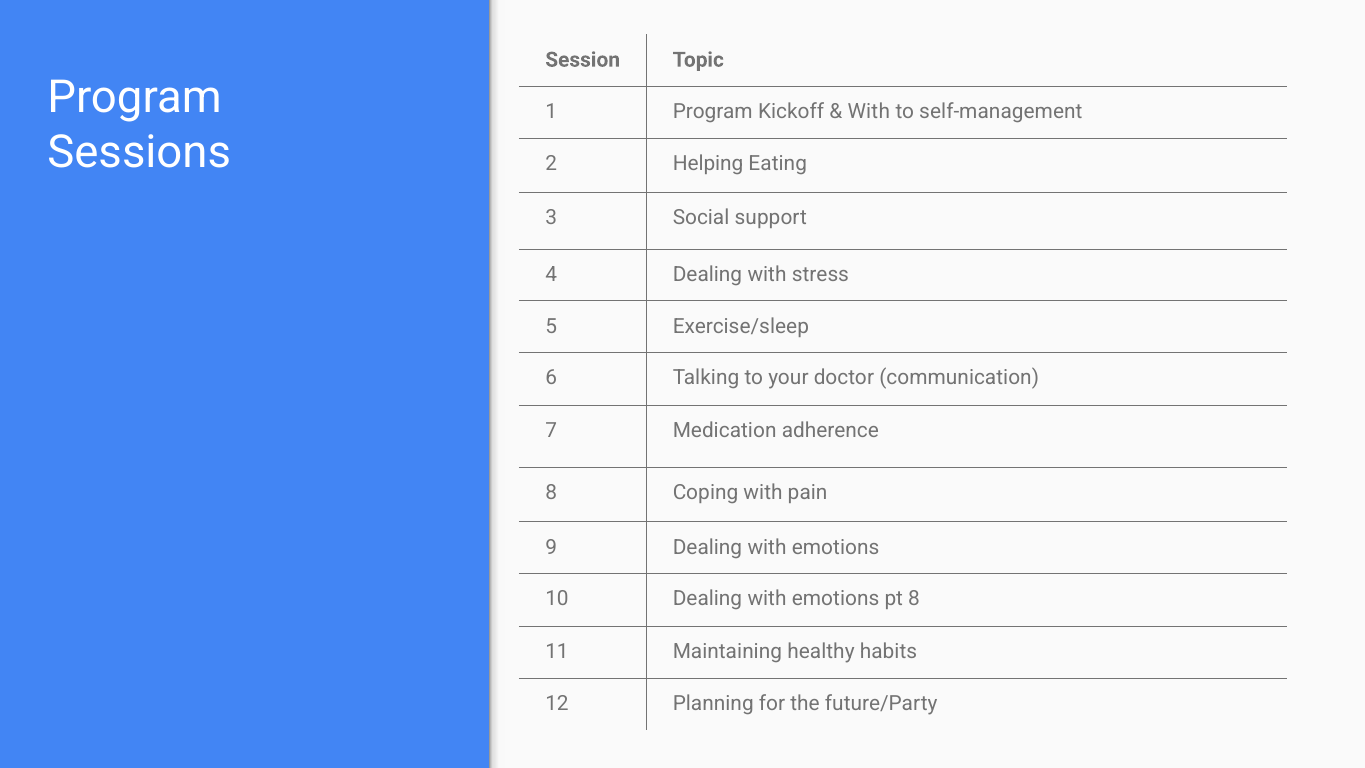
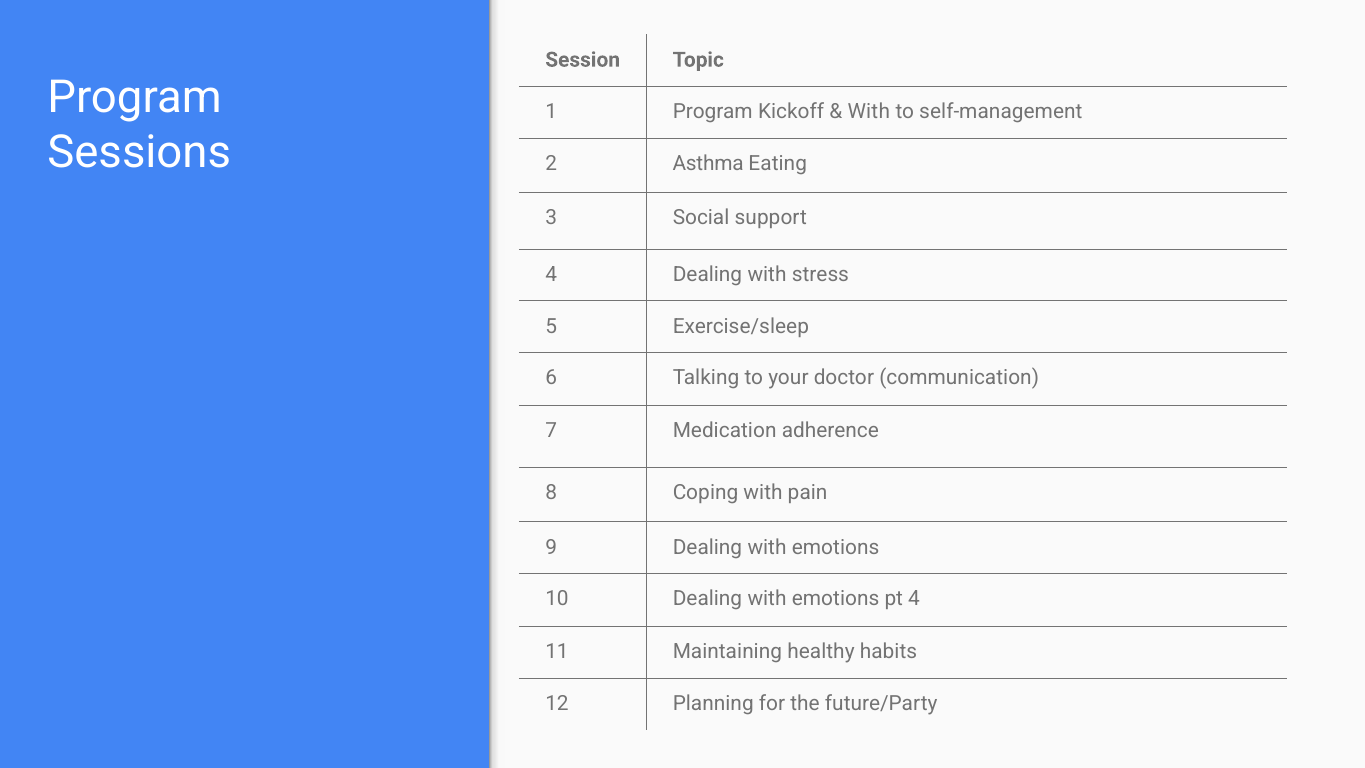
Helping: Helping -> Asthma
pt 8: 8 -> 4
